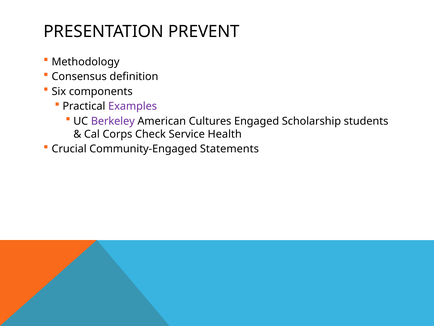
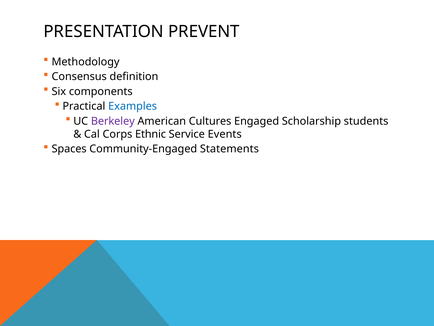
Examples colour: purple -> blue
Check: Check -> Ethnic
Health: Health -> Events
Crucial: Crucial -> Spaces
